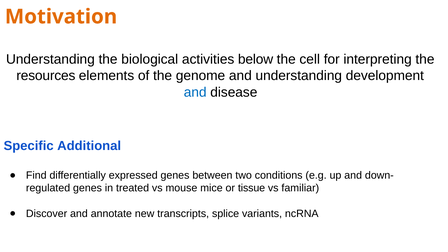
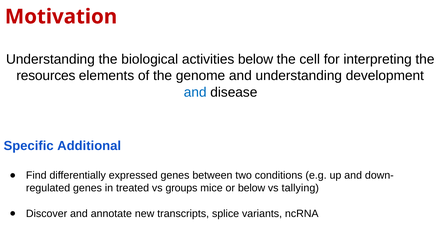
Motivation colour: orange -> red
mouse: mouse -> groups
or tissue: tissue -> below
familiar: familiar -> tallying
